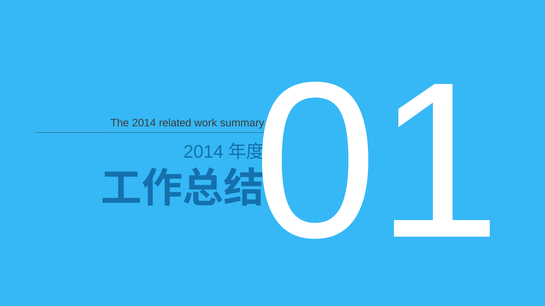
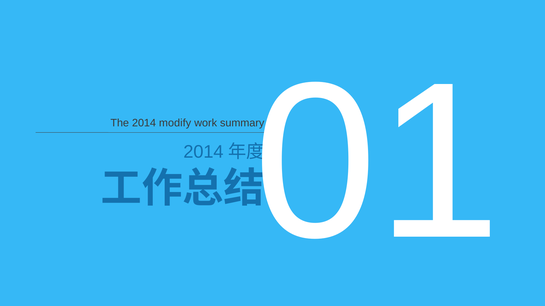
related: related -> modify
